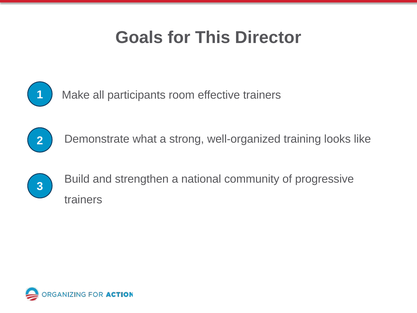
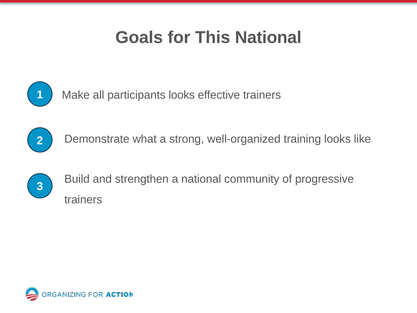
This Director: Director -> National
participants room: room -> looks
